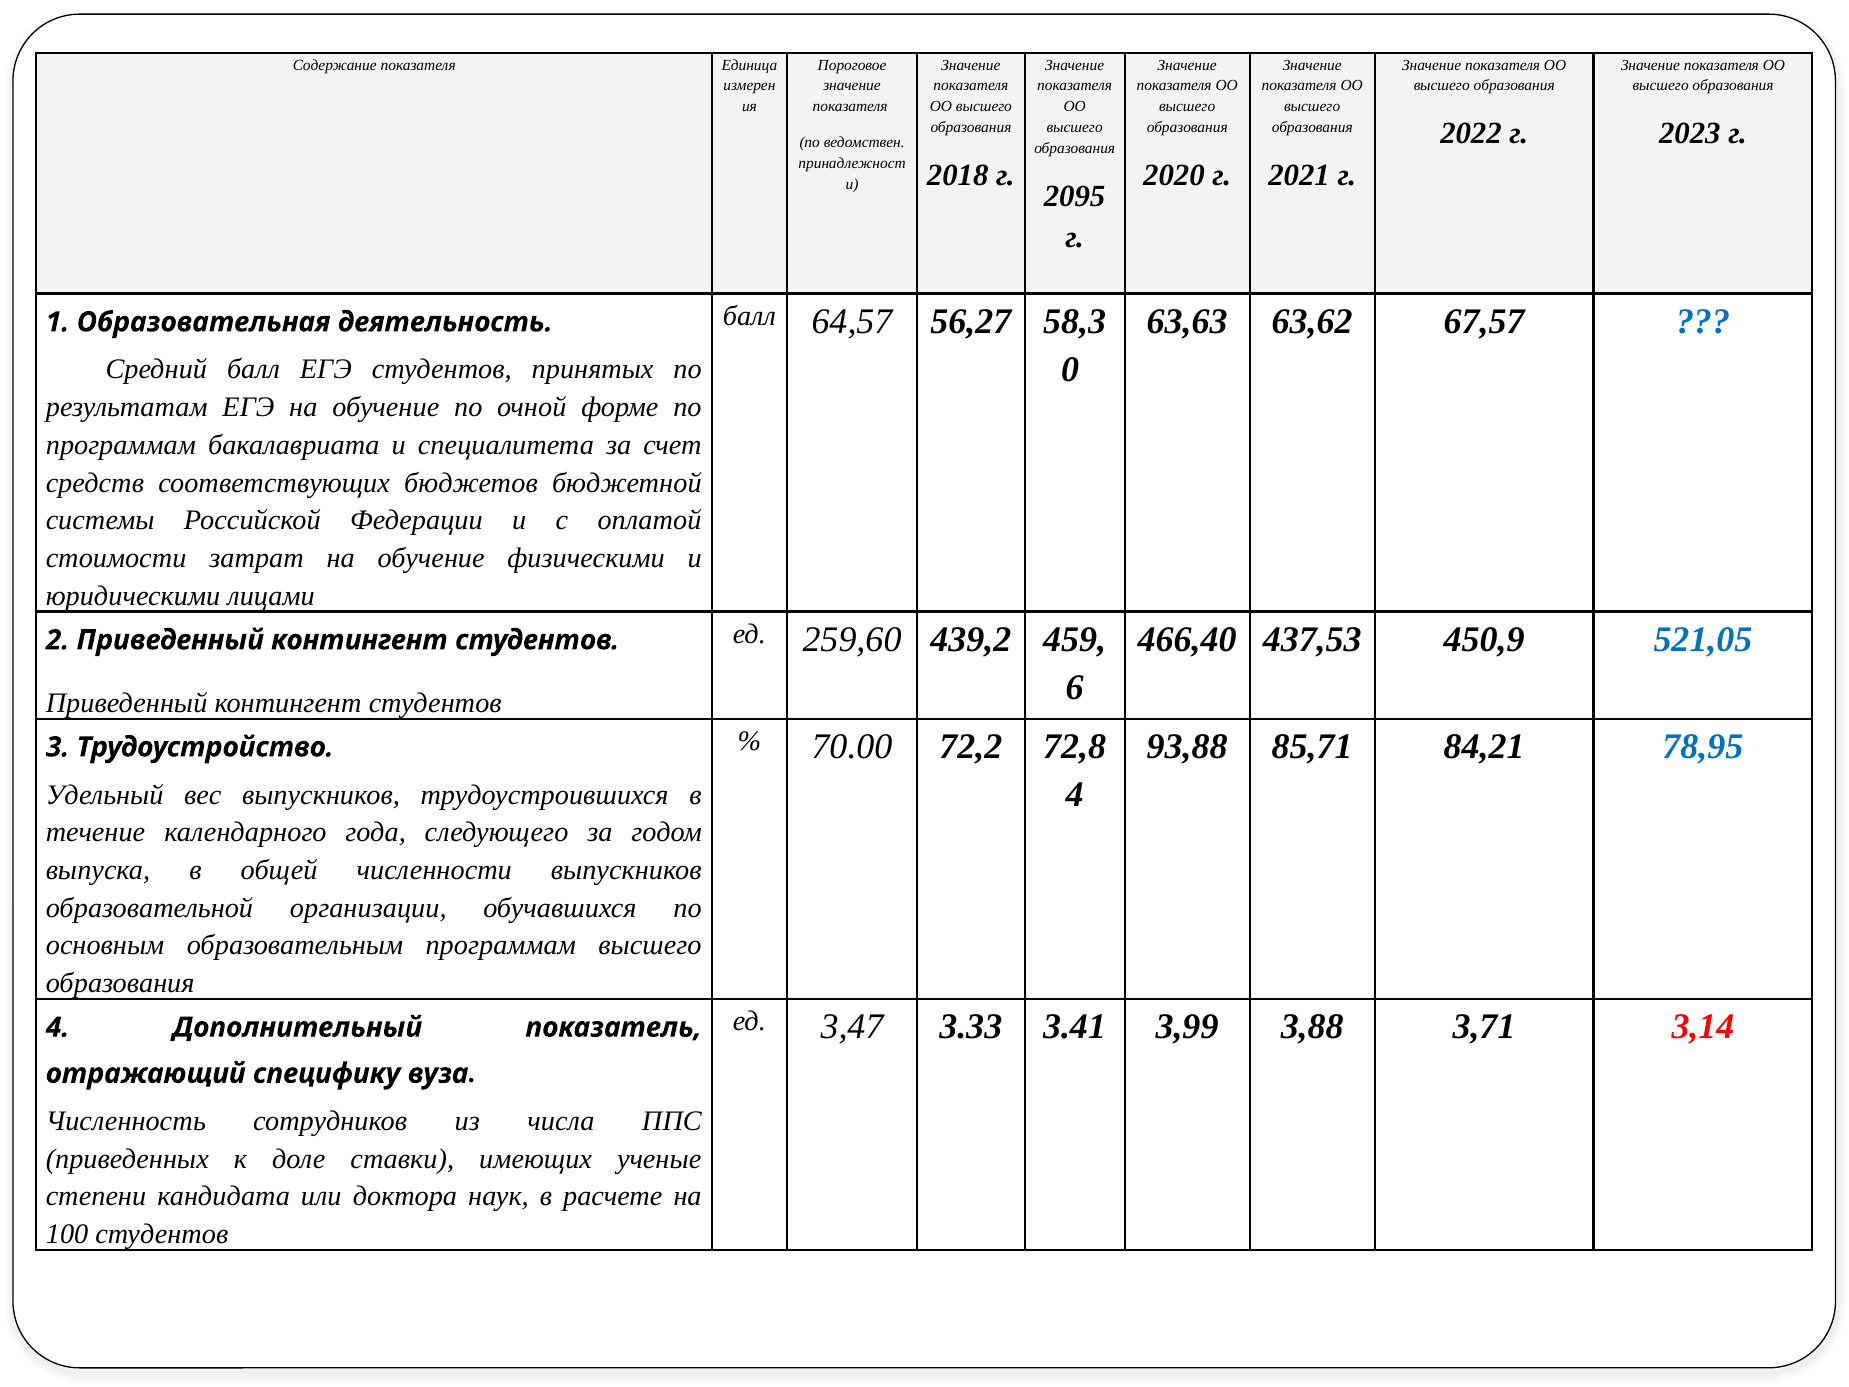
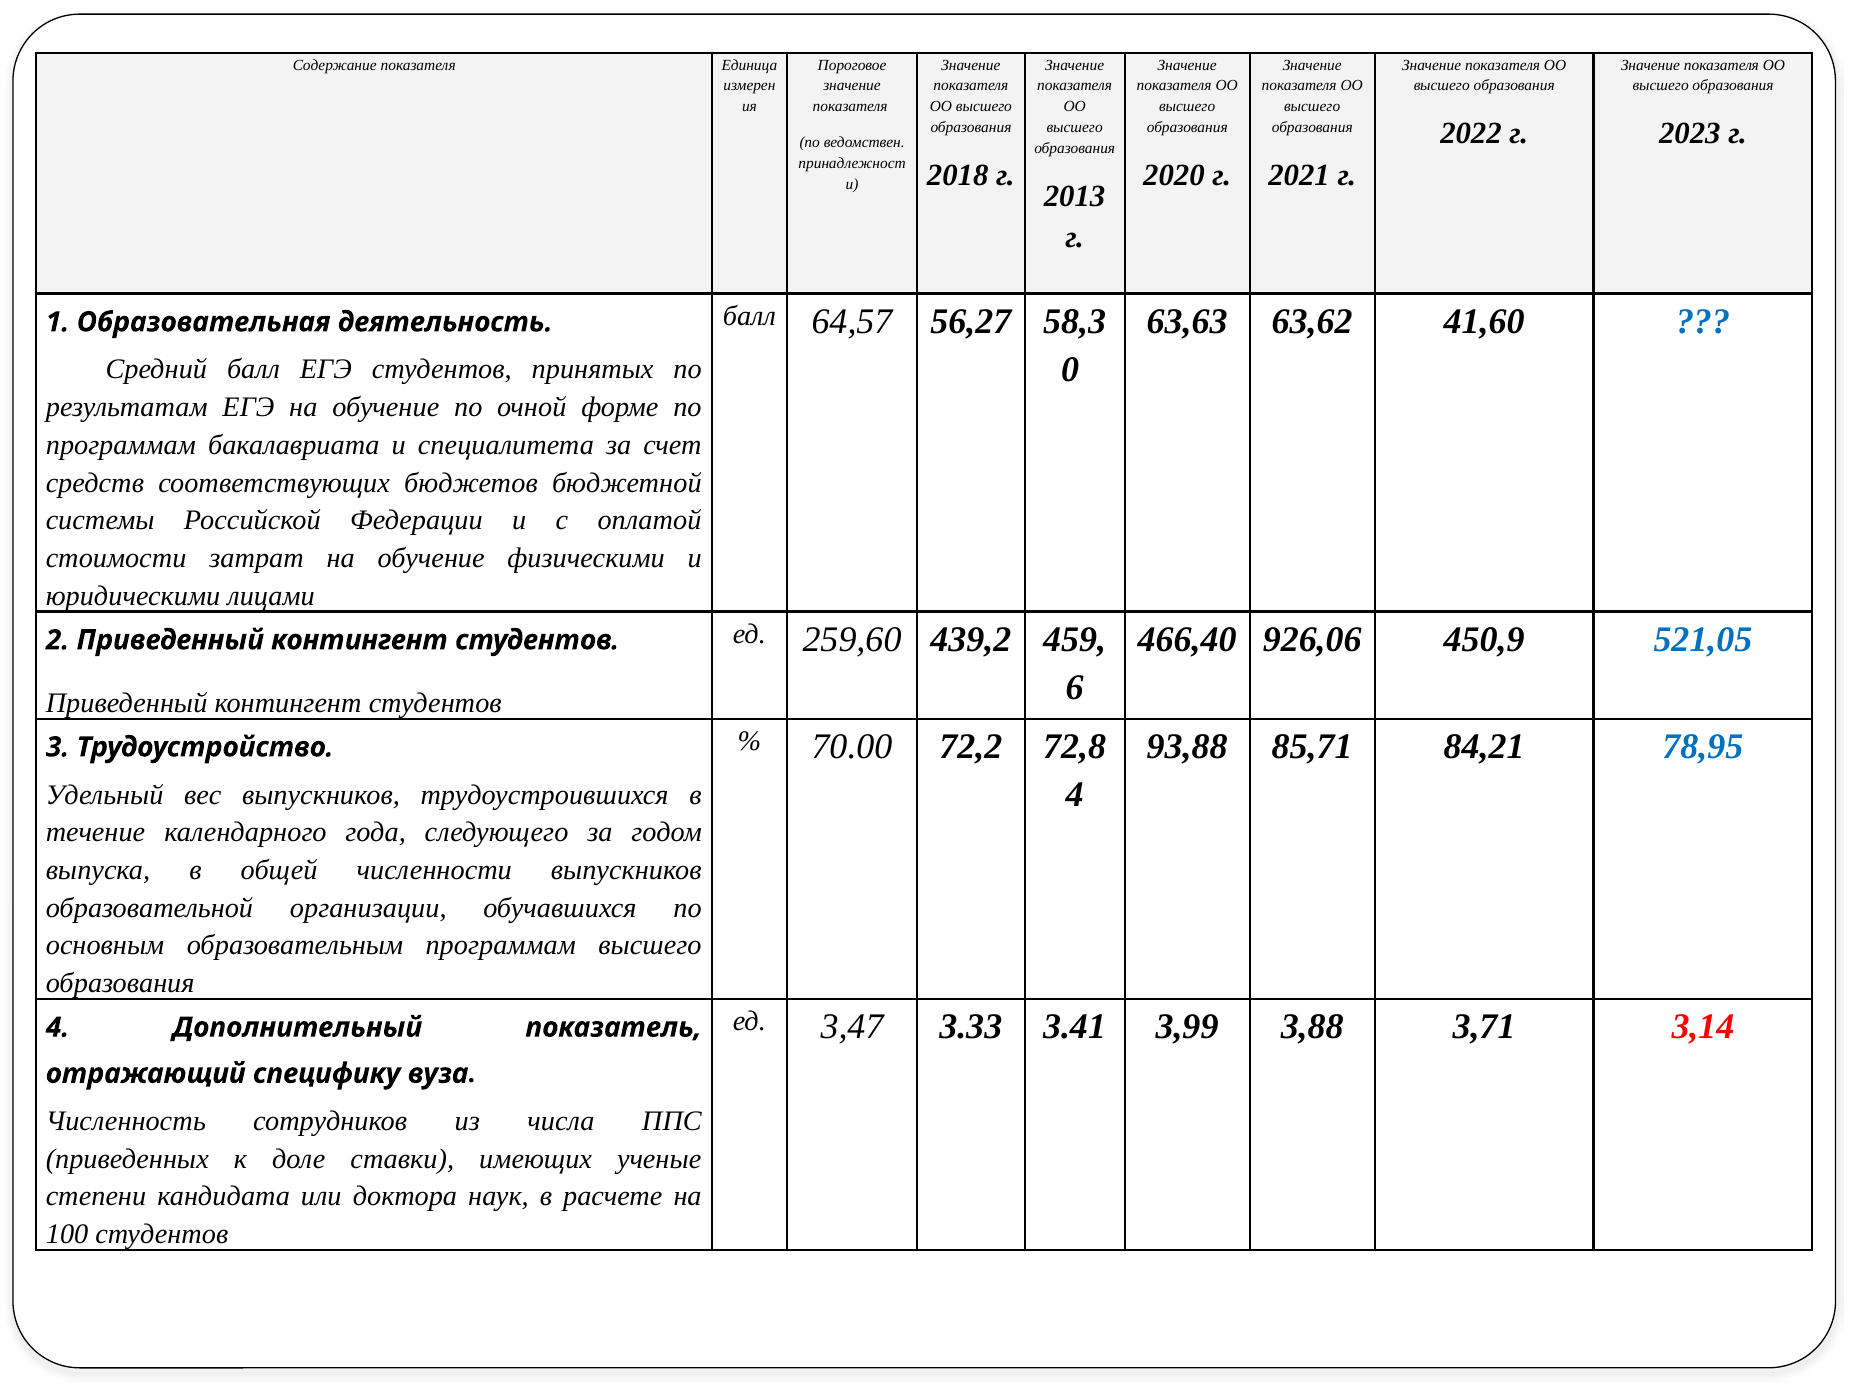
2095: 2095 -> 2013
67,57: 67,57 -> 41,60
437,53: 437,53 -> 926,06
